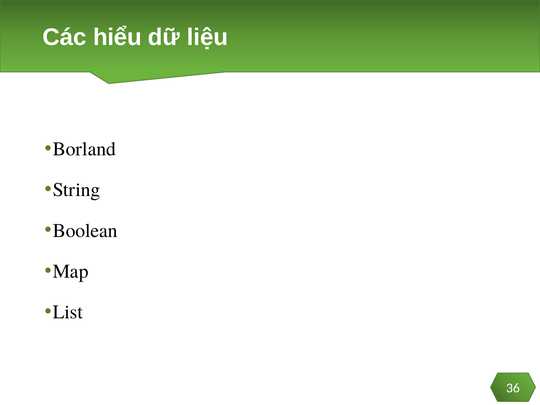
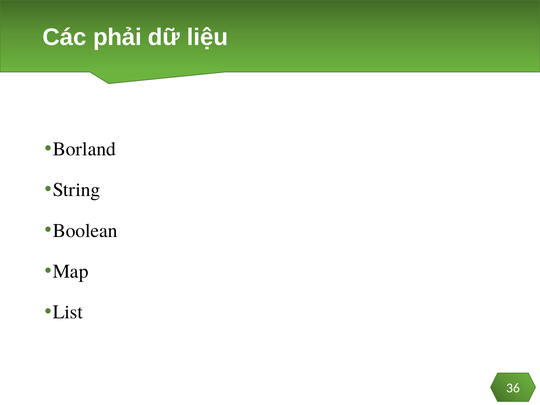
hiểu: hiểu -> phải
